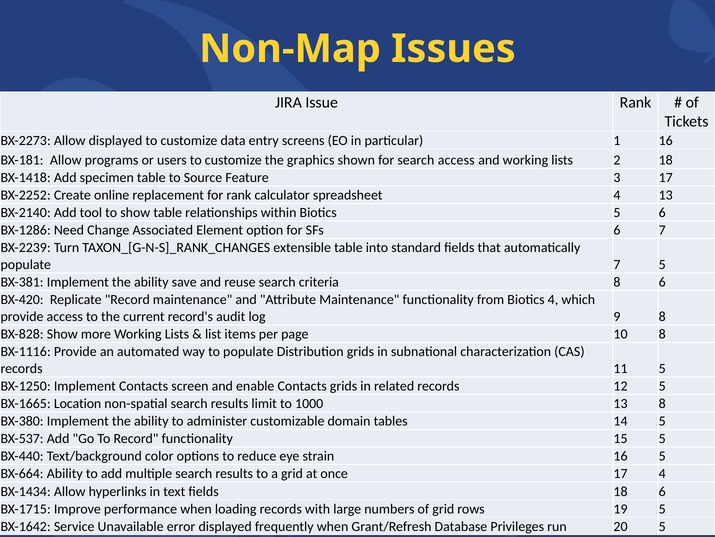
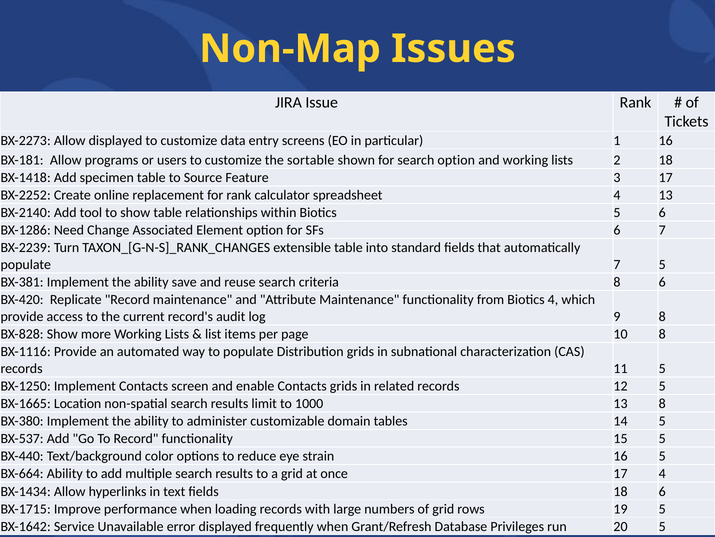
graphics: graphics -> sortable
search access: access -> option
